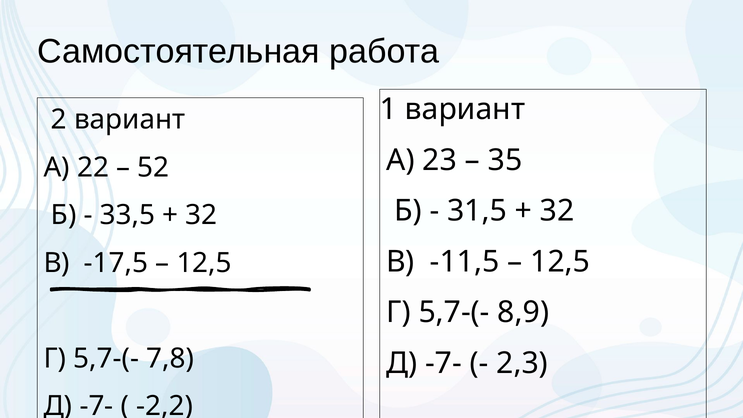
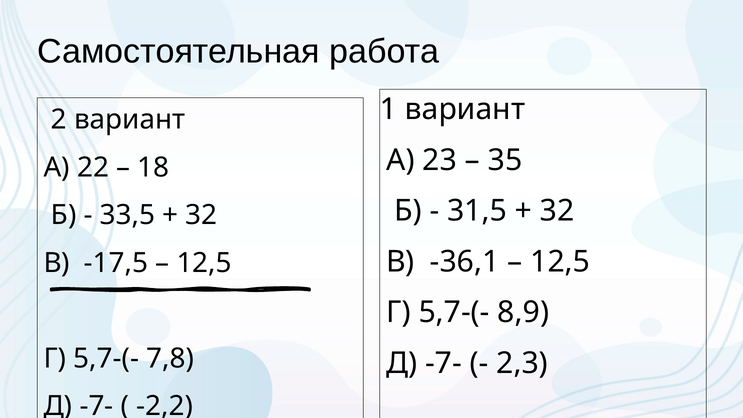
52: 52 -> 18
-11,5: -11,5 -> -36,1
